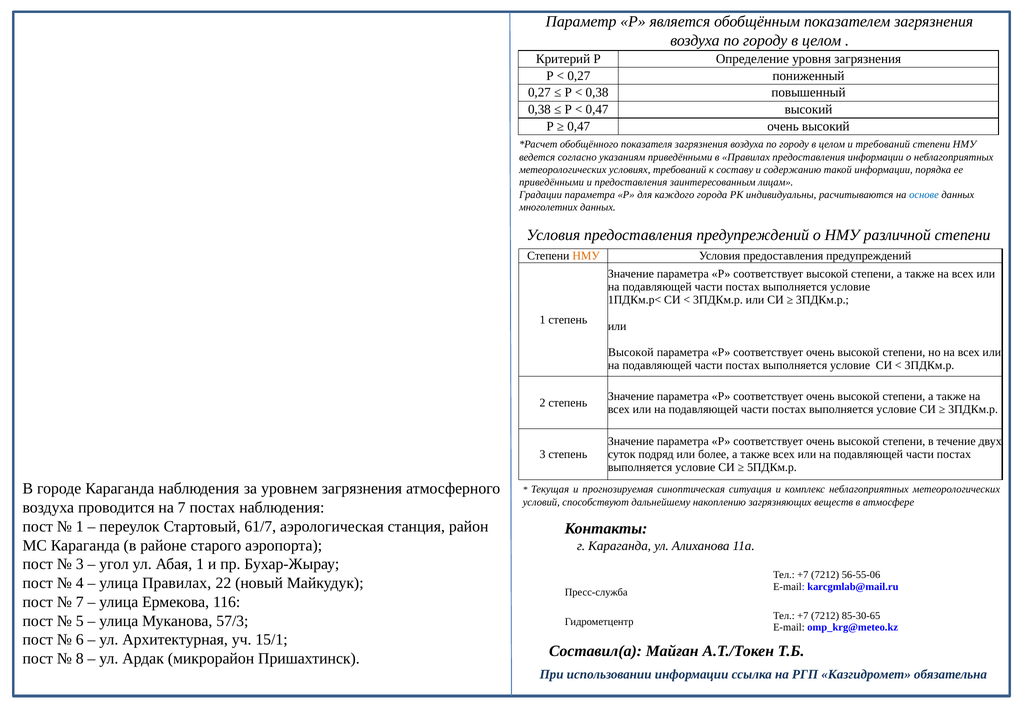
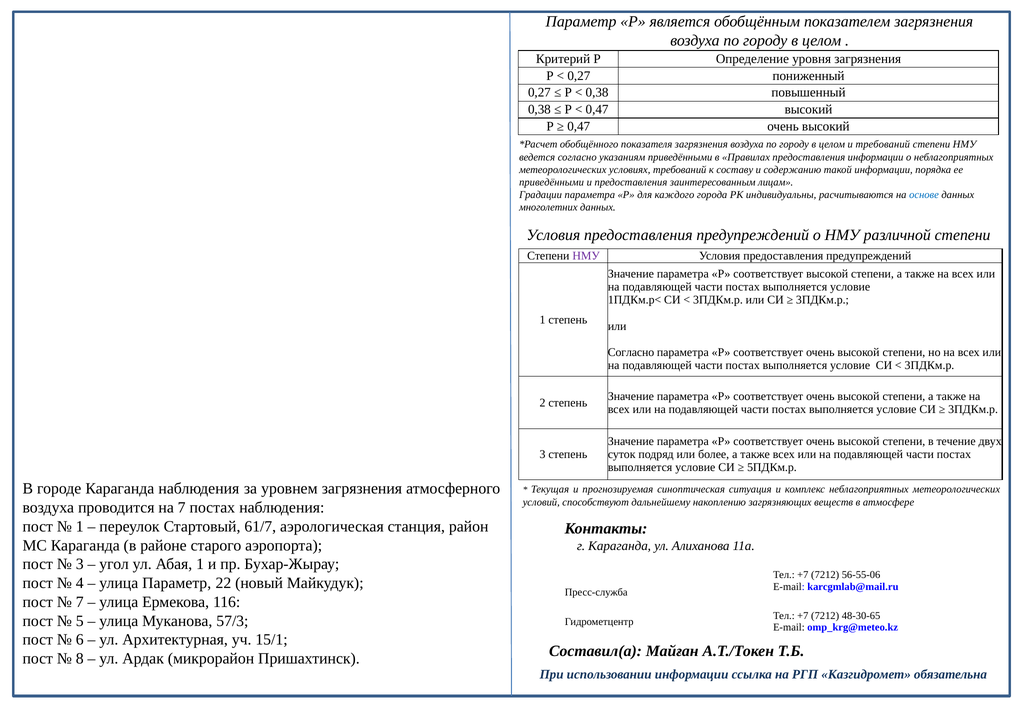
НМУ at (586, 256) colour: orange -> purple
Высокой at (631, 353): Высокой -> Согласно
улица Правилах: Правилах -> Параметр
85-30-65: 85-30-65 -> 48-30-65
